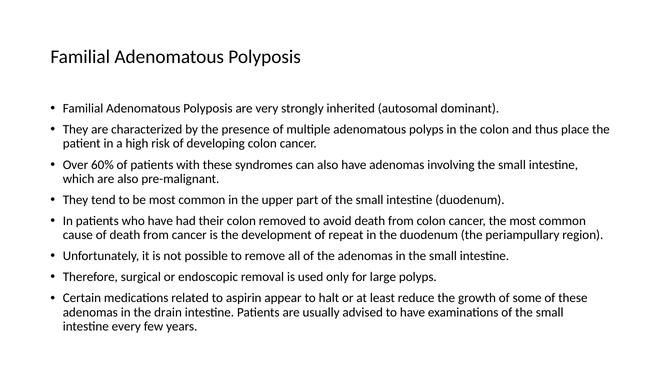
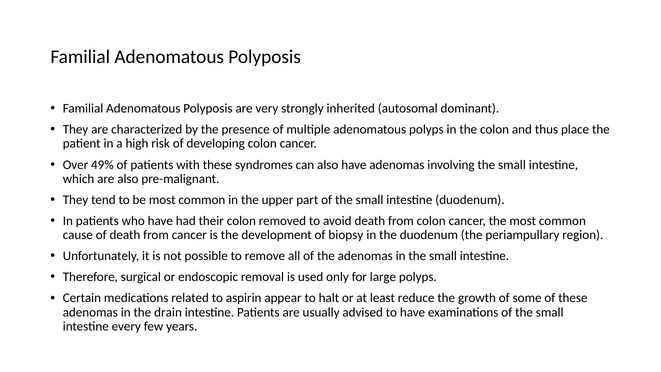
60%: 60% -> 49%
repeat: repeat -> biopsy
